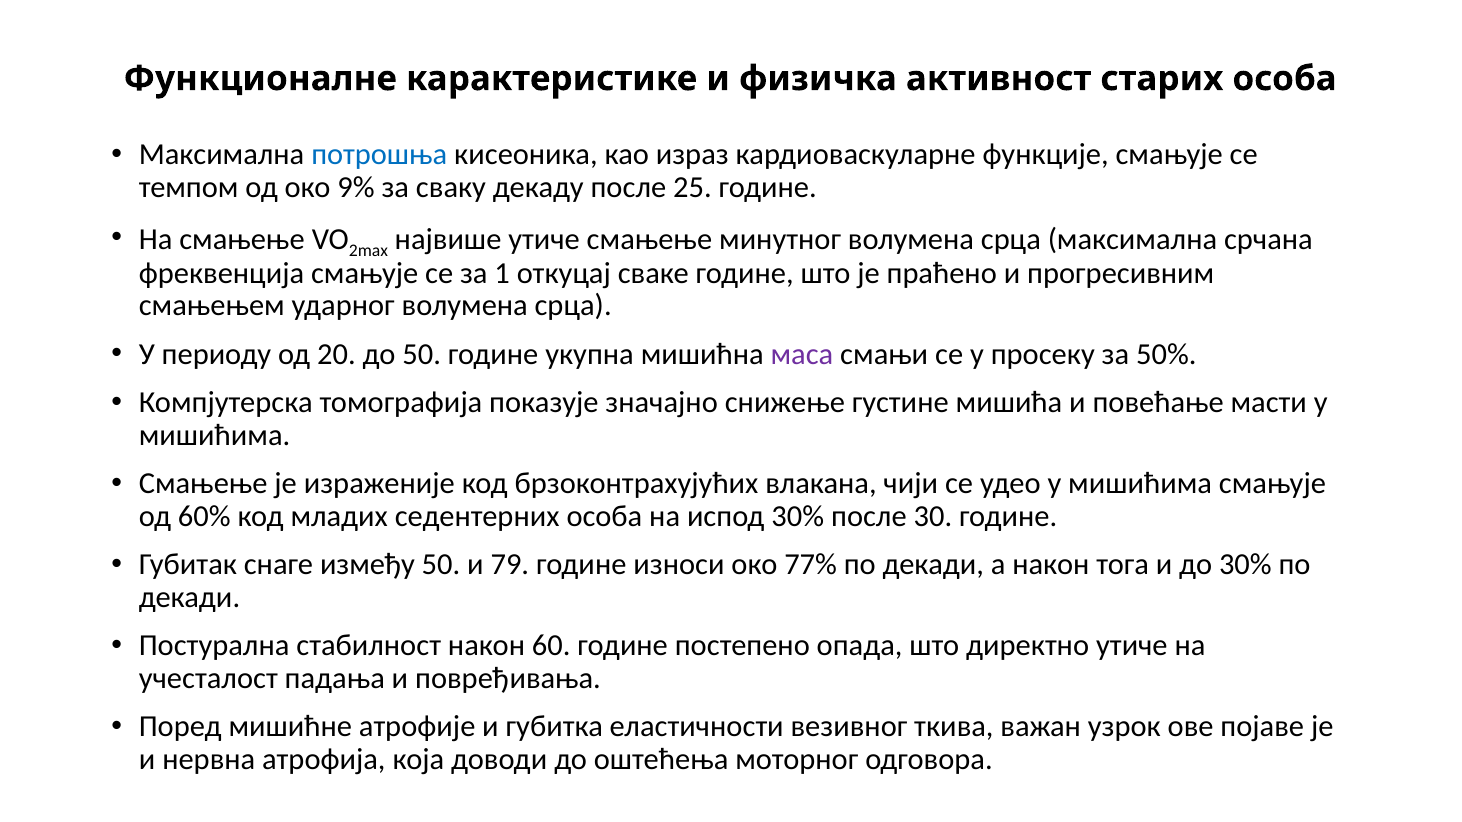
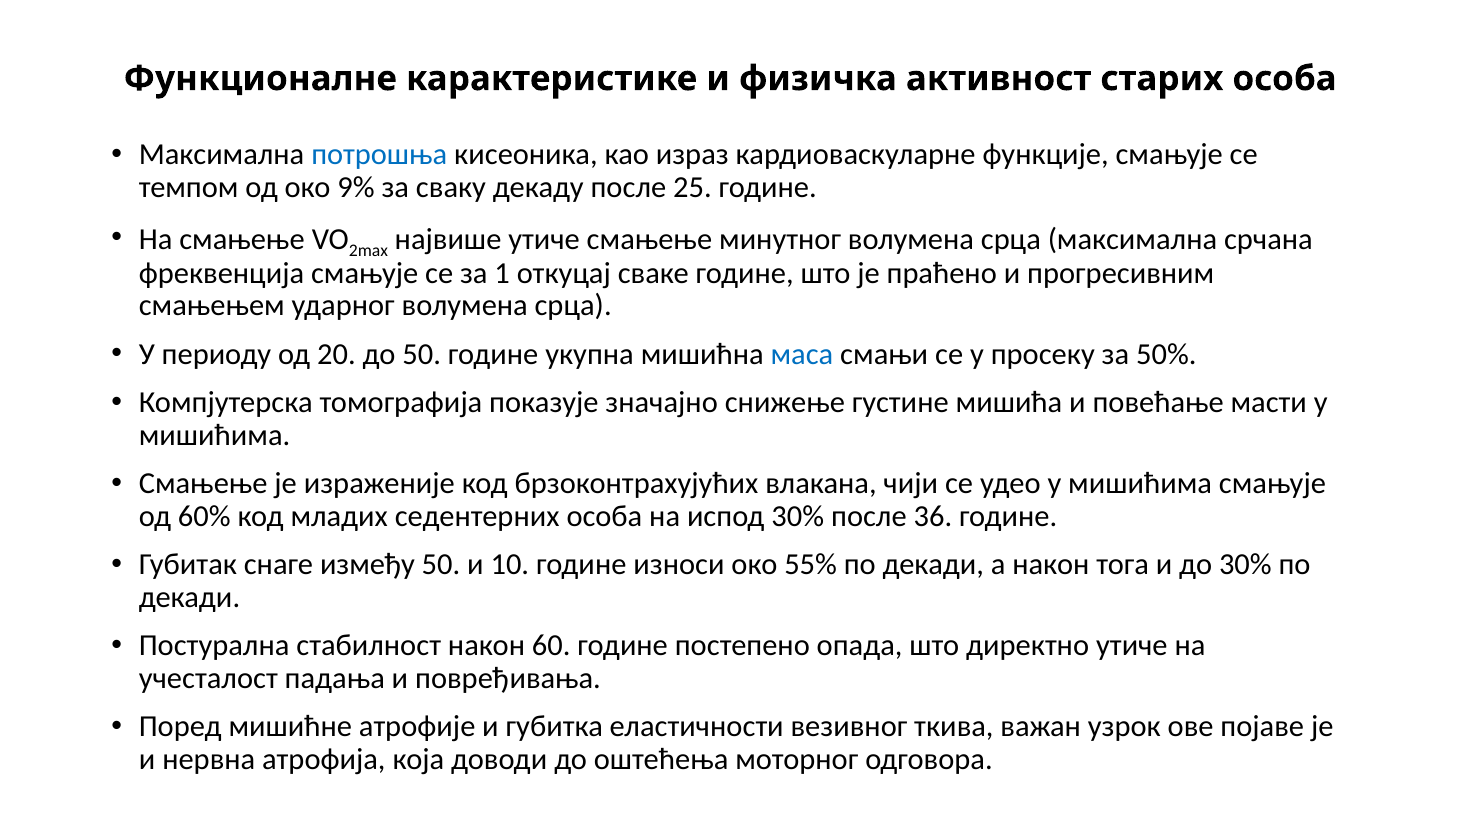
маса colour: purple -> blue
30: 30 -> 36
79: 79 -> 10
77%: 77% -> 55%
